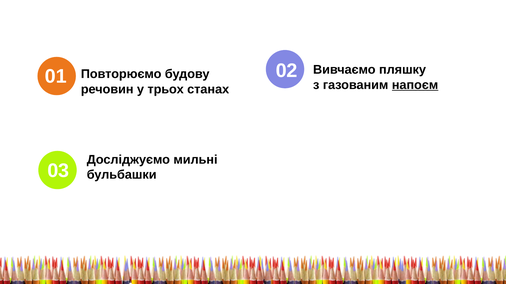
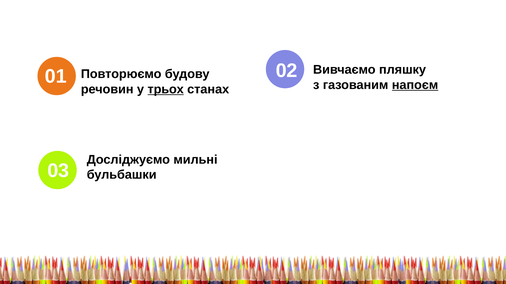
трьох underline: none -> present
